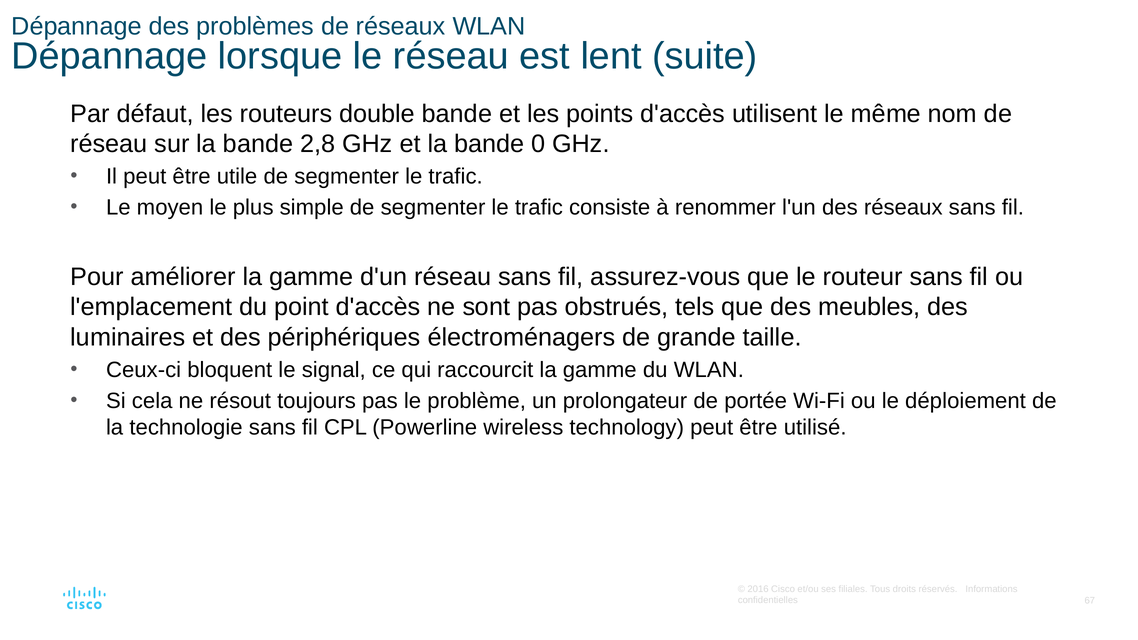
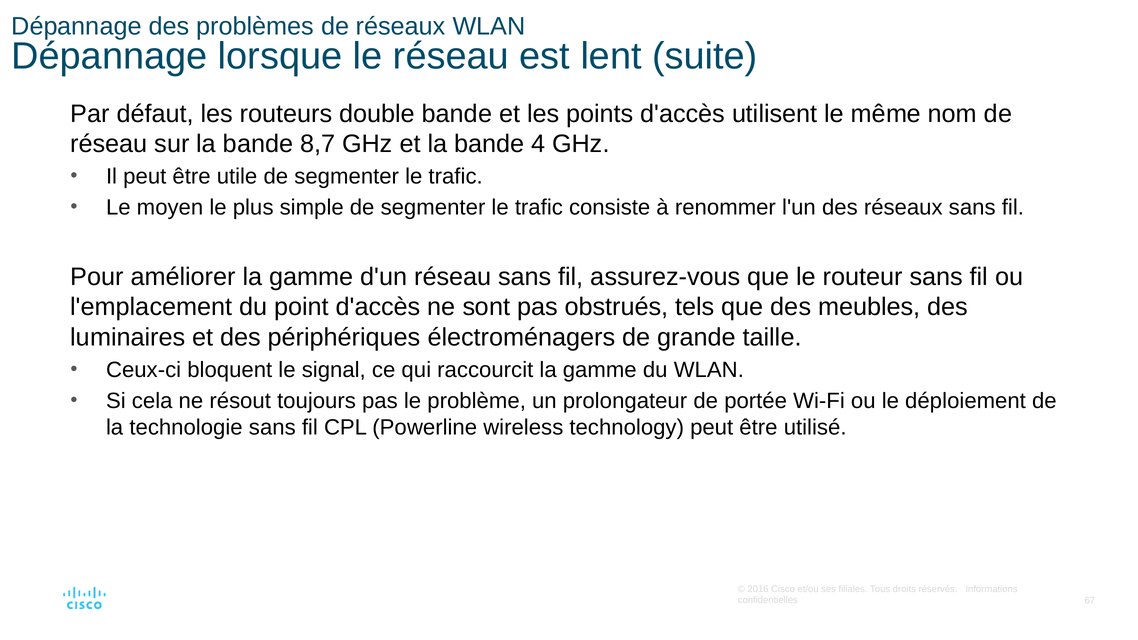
2,8: 2,8 -> 8,7
0: 0 -> 4
